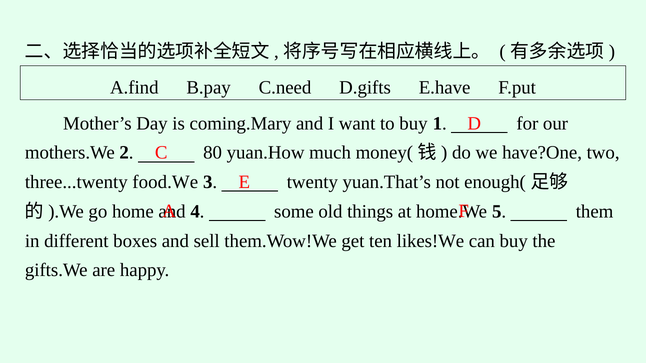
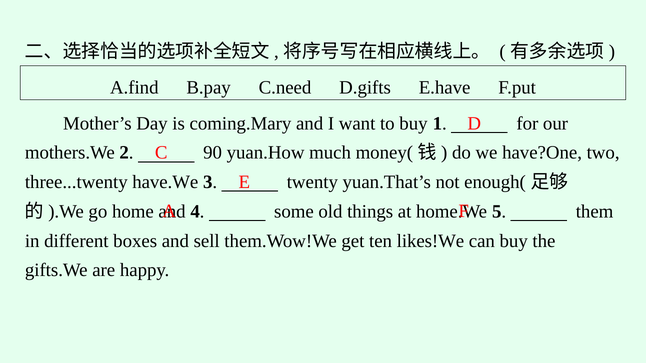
80: 80 -> 90
food.We: food.We -> have.We
